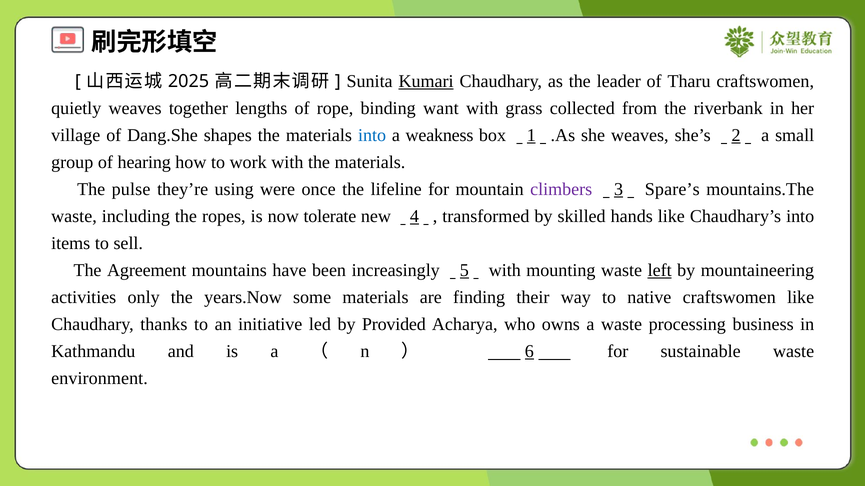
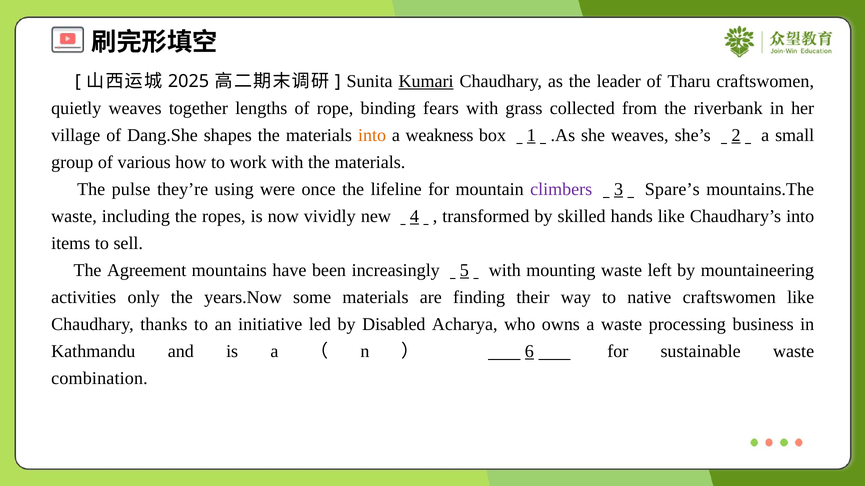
want: want -> fears
into at (372, 135) colour: blue -> orange
hearing: hearing -> various
tolerate: tolerate -> vividly
left underline: present -> none
Provided: Provided -> Disabled
environment: environment -> combination
